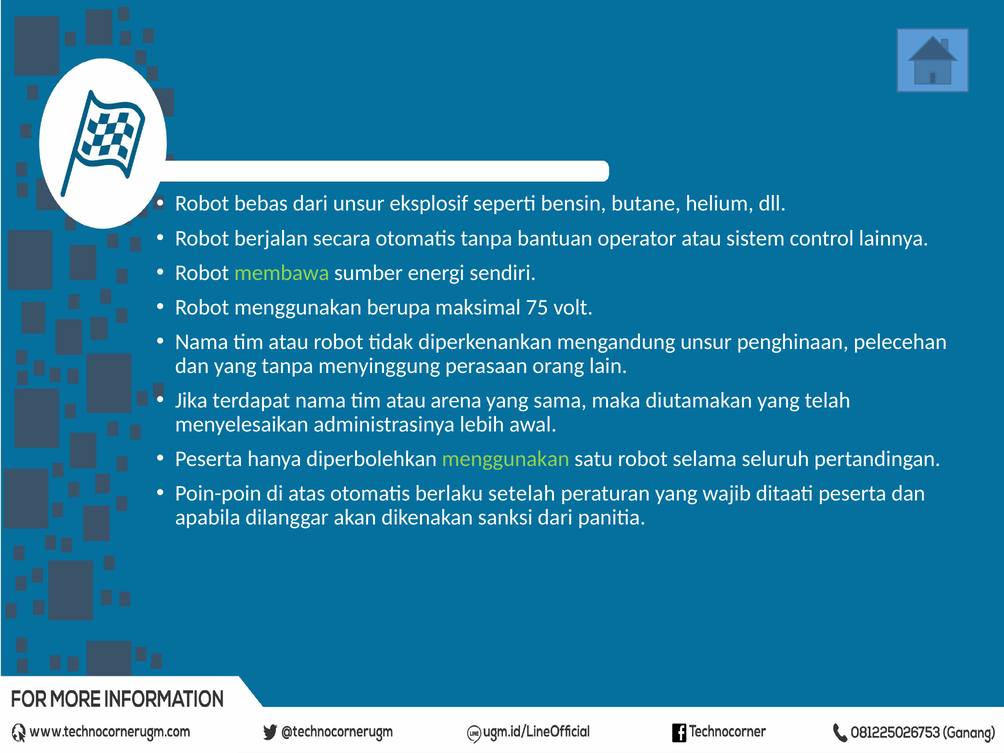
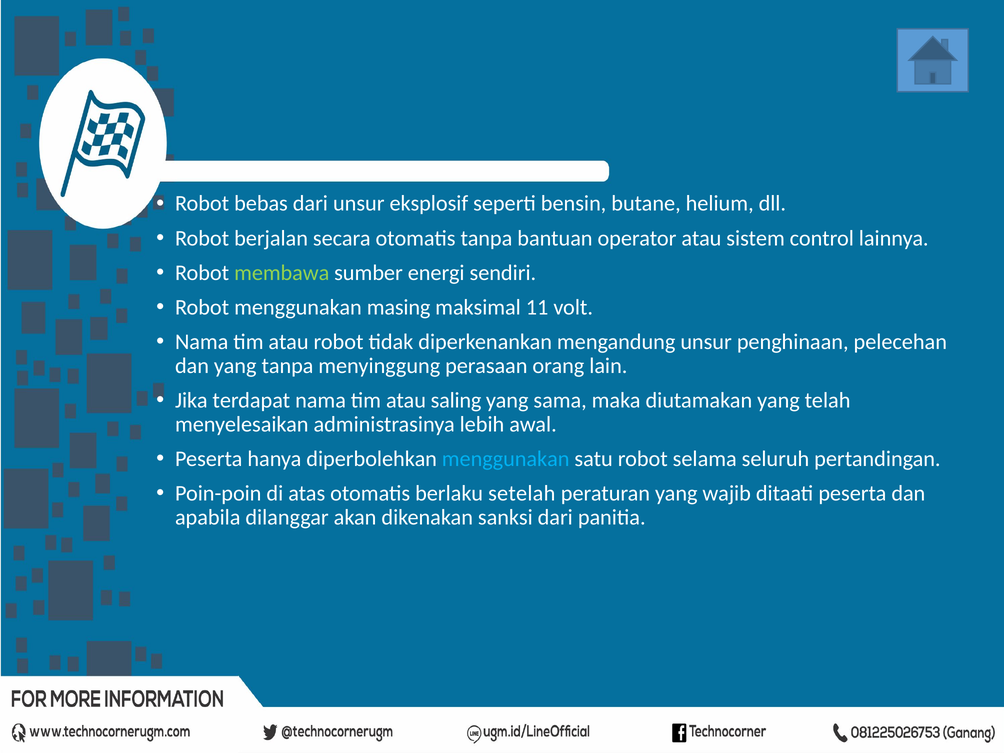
berupa: berupa -> masing
75: 75 -> 11
arena: arena -> saling
menggunakan at (506, 459) colour: light green -> light blue
